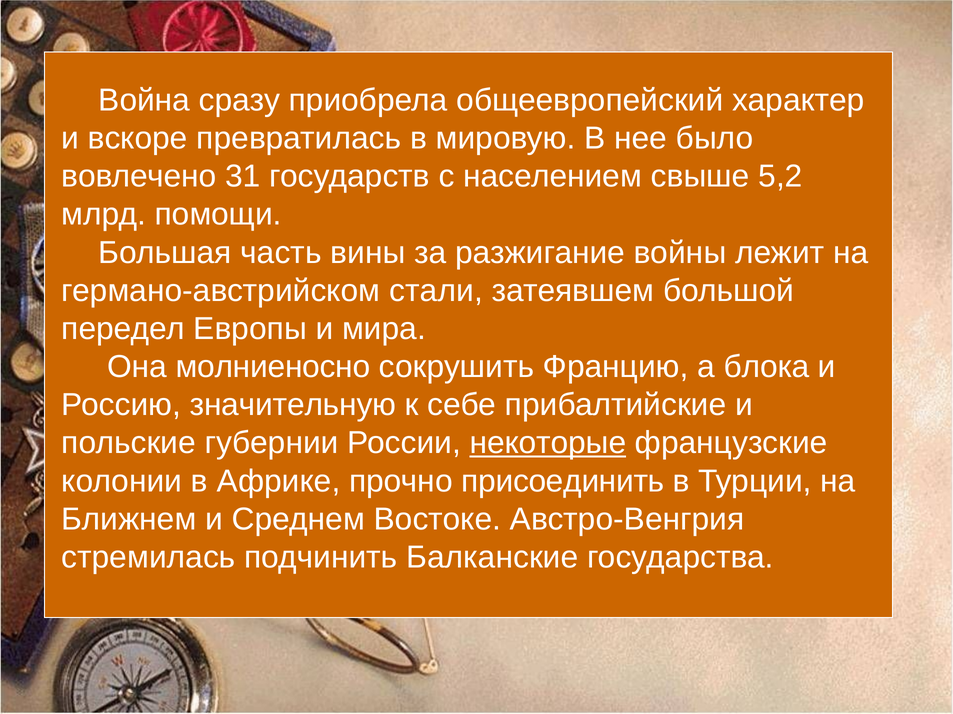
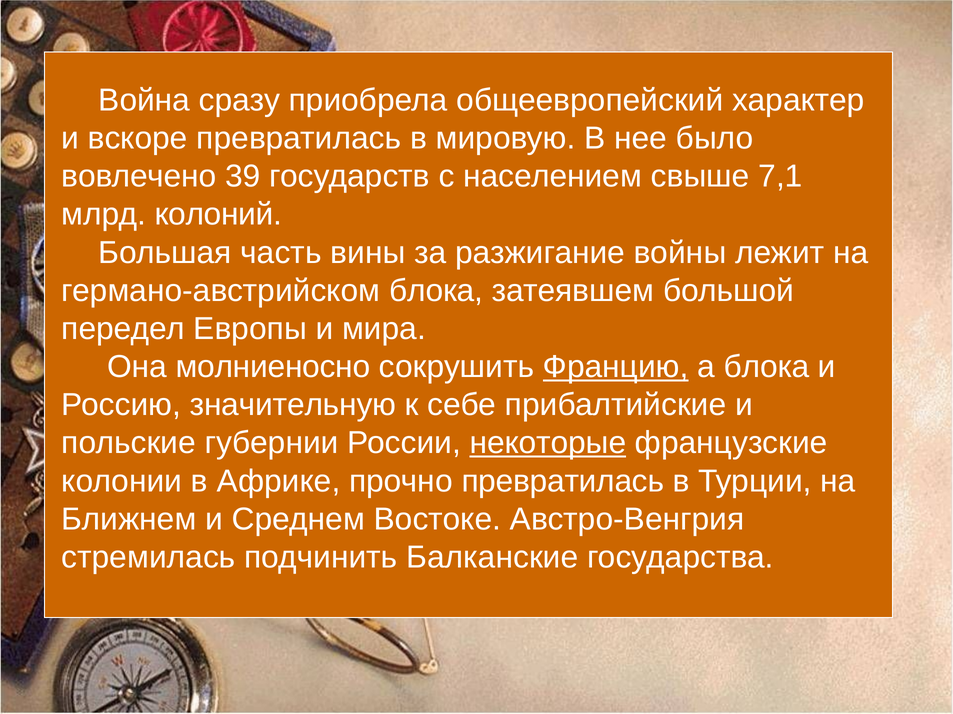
31: 31 -> 39
5,2: 5,2 -> 7,1
помощи: помощи -> колоний
германо-австрийском стали: стали -> блока
Францию underline: none -> present
прочно присоединить: присоединить -> превратилась
